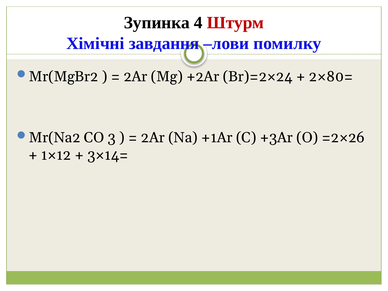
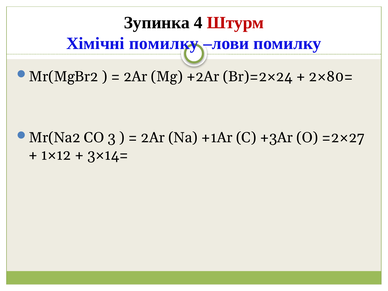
Хімічні завдання: завдання -> помилку
=2×26: =2×26 -> =2×27
